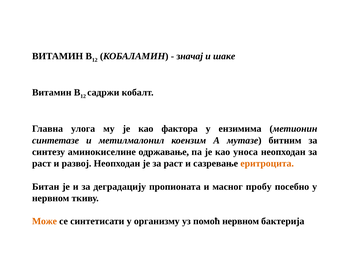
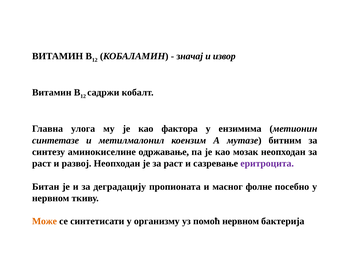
шаке: шаке -> извор
уноса: уноса -> мозак
еритроцита colour: orange -> purple
пробу: пробу -> фолне
